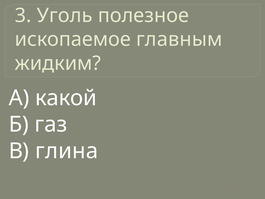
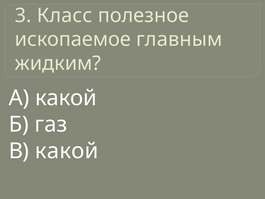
Уголь: Уголь -> Класс
В глина: глина -> какой
